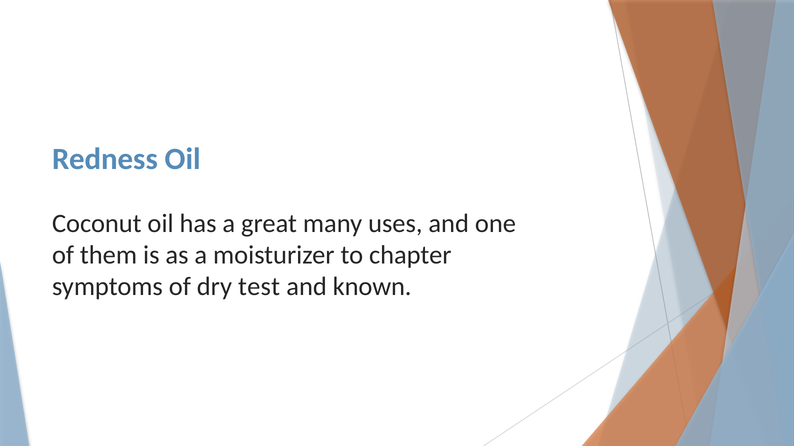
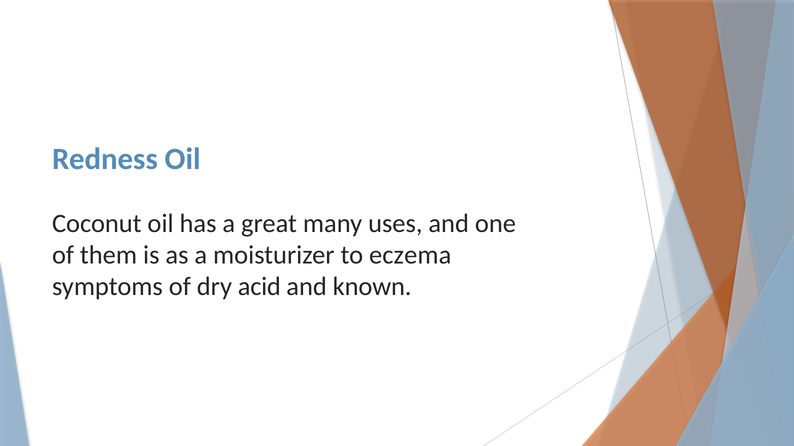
chapter: chapter -> eczema
test: test -> acid
